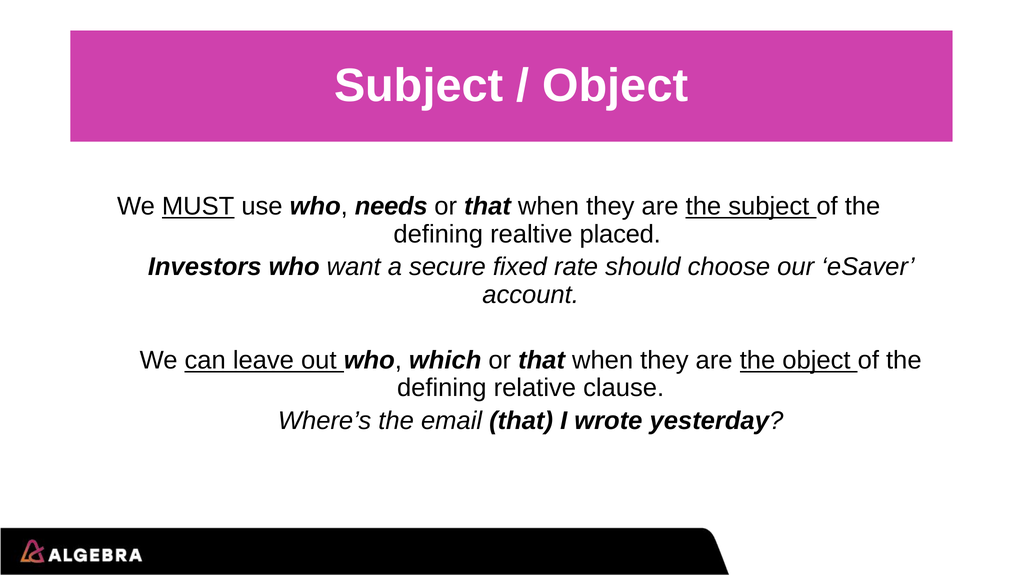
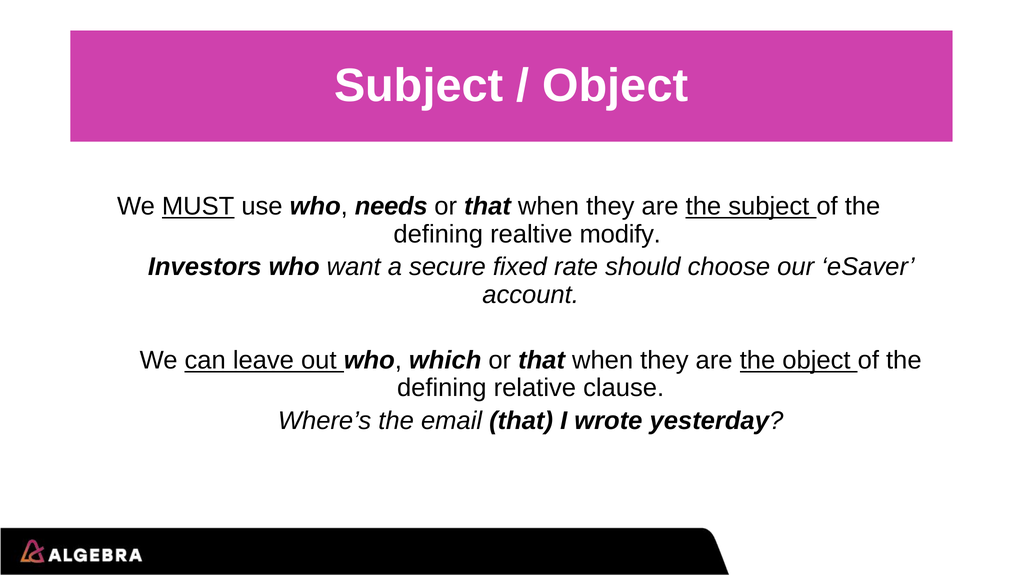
placed: placed -> modify
